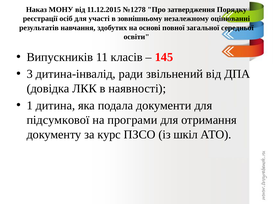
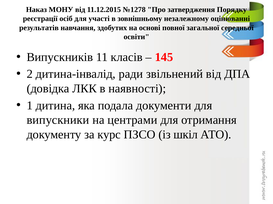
3: 3 -> 2
підсумкової: підсумкової -> випускники
програми: програми -> центрами
